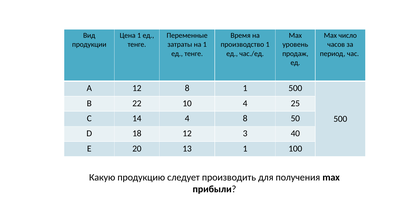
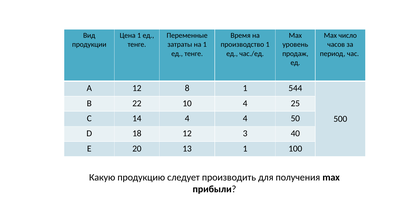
1 500: 500 -> 544
4 8: 8 -> 4
